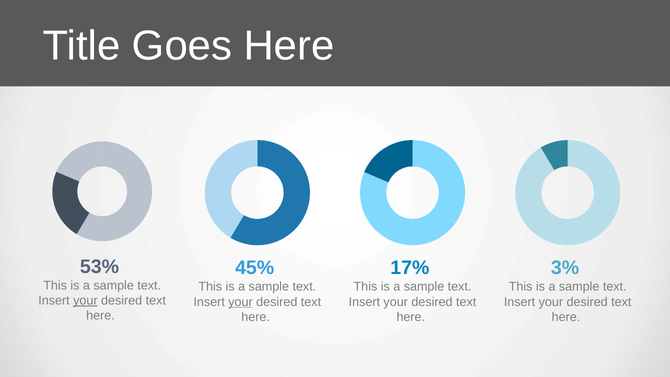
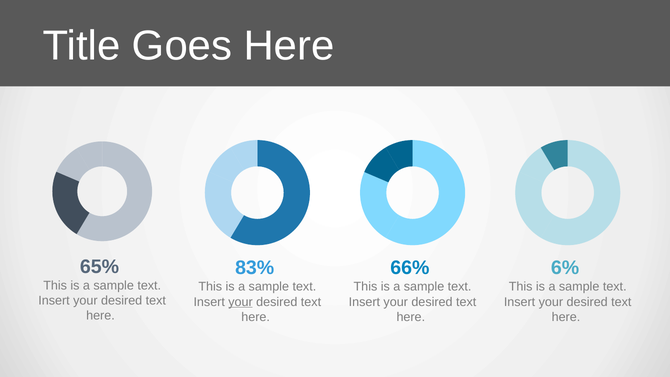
53%: 53% -> 65%
45%: 45% -> 83%
17%: 17% -> 66%
3%: 3% -> 6%
your at (85, 300) underline: present -> none
